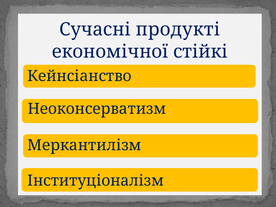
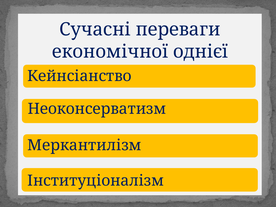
продукті: продукті -> переваги
стійкі: стійкі -> однієї
